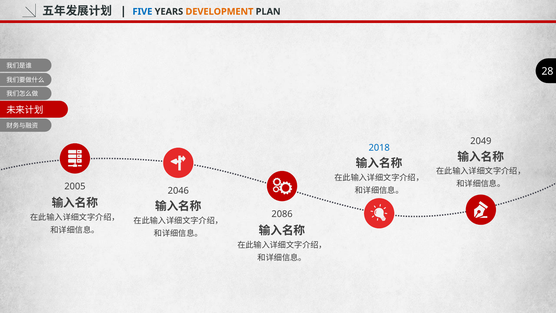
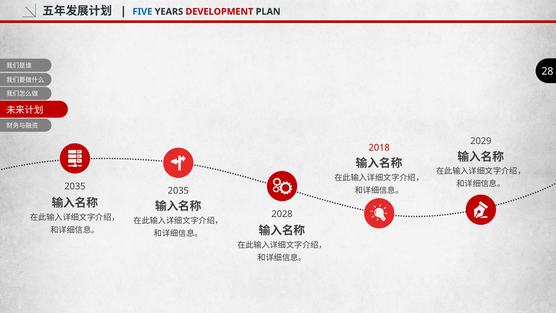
DEVELOPMENT colour: orange -> red
2049: 2049 -> 2029
2018 colour: blue -> red
2005 at (75, 186): 2005 -> 2035
2046 at (178, 190): 2046 -> 2035
2086: 2086 -> 2028
